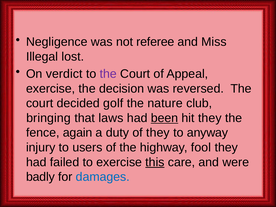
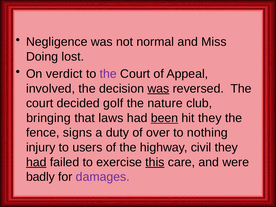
referee: referee -> normal
Illegal: Illegal -> Doing
exercise at (51, 89): exercise -> involved
was at (158, 89) underline: none -> present
again: again -> signs
of they: they -> over
anyway: anyway -> nothing
fool: fool -> civil
had at (36, 162) underline: none -> present
damages colour: blue -> purple
